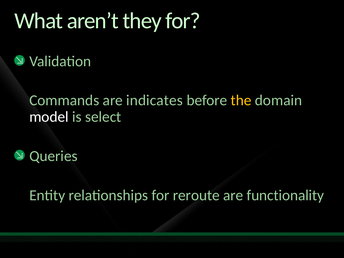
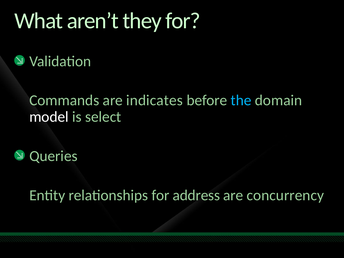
the colour: yellow -> light blue
reroute: reroute -> address
functionality: functionality -> concurrency
